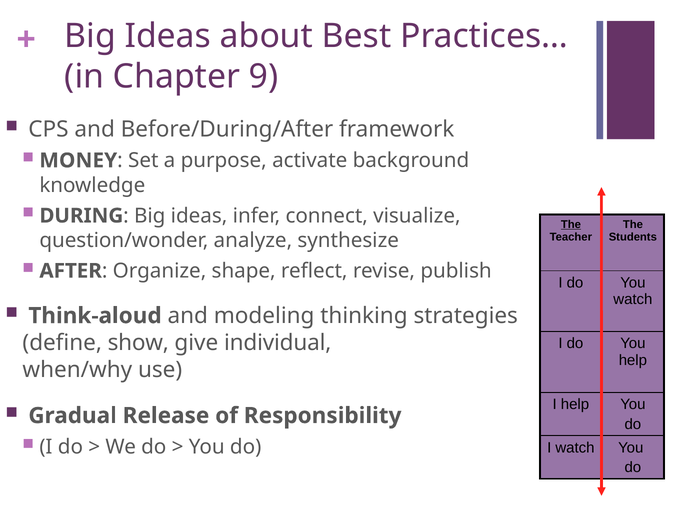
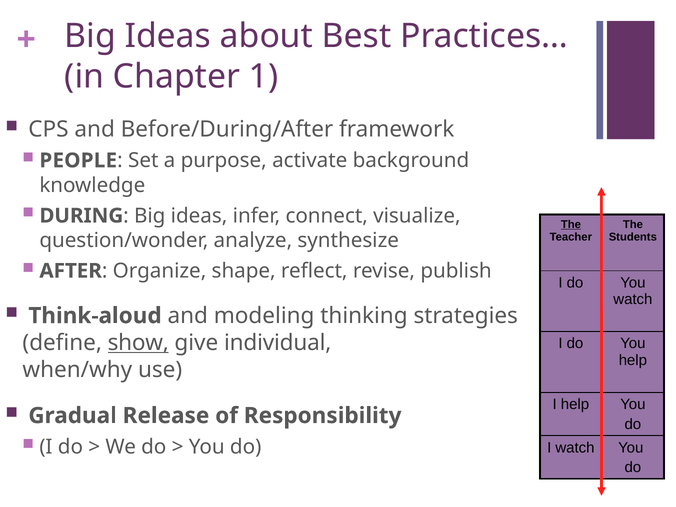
9: 9 -> 1
MONEY: MONEY -> PEOPLE
show underline: none -> present
